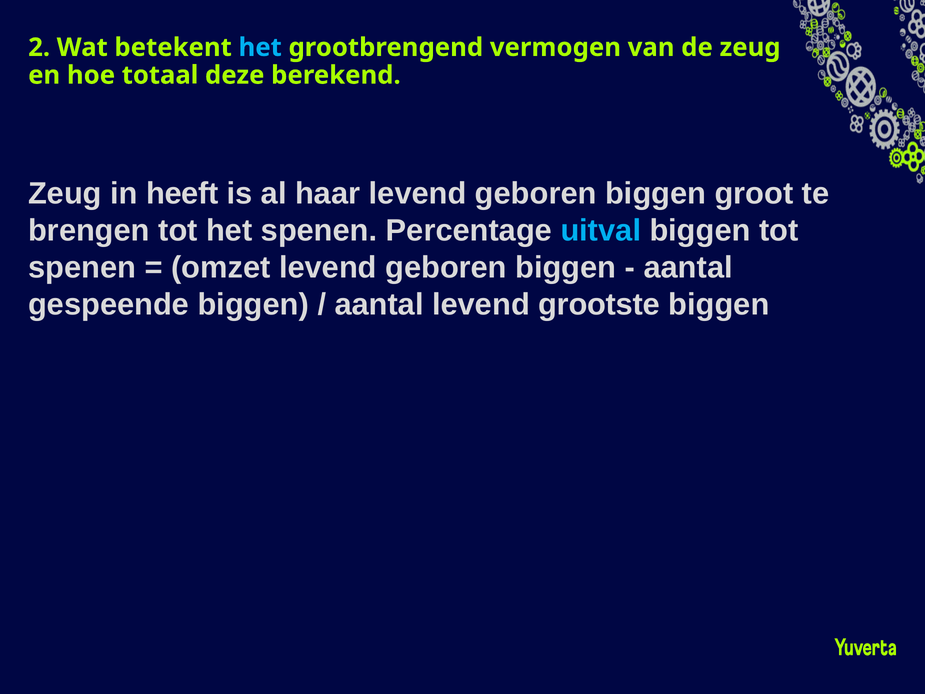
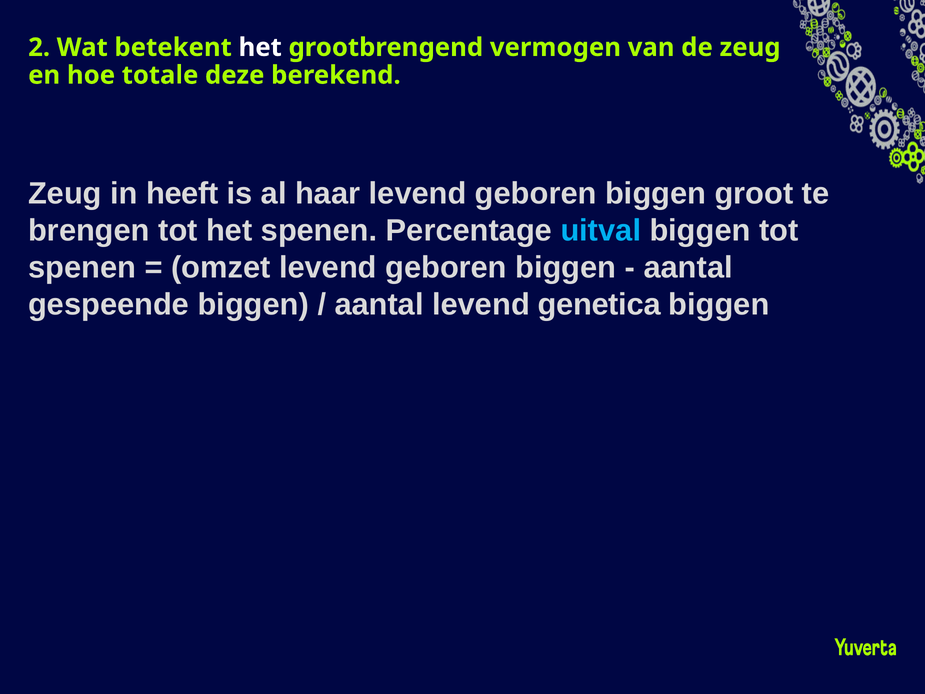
het at (260, 47) colour: light blue -> white
totaal: totaal -> totale
grootste: grootste -> genetica
